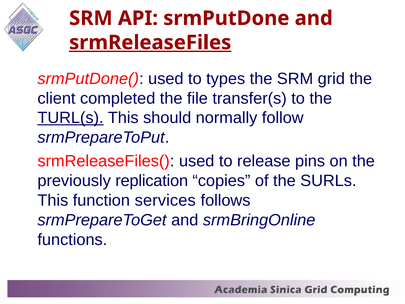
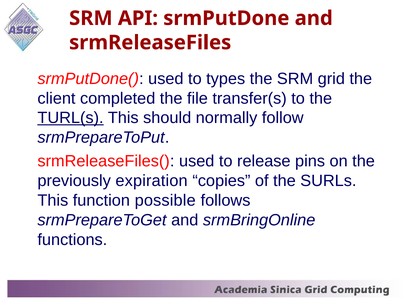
srmReleaseFiles underline: present -> none
replication: replication -> expiration
services: services -> possible
